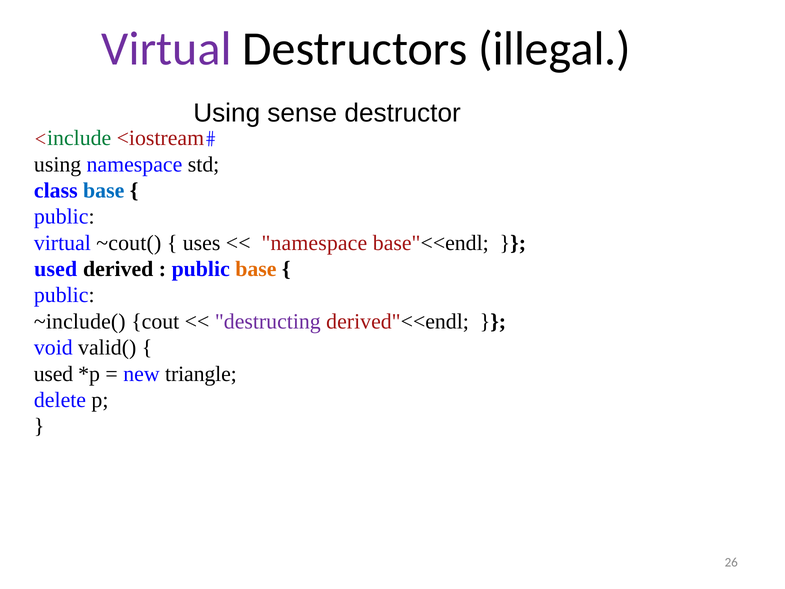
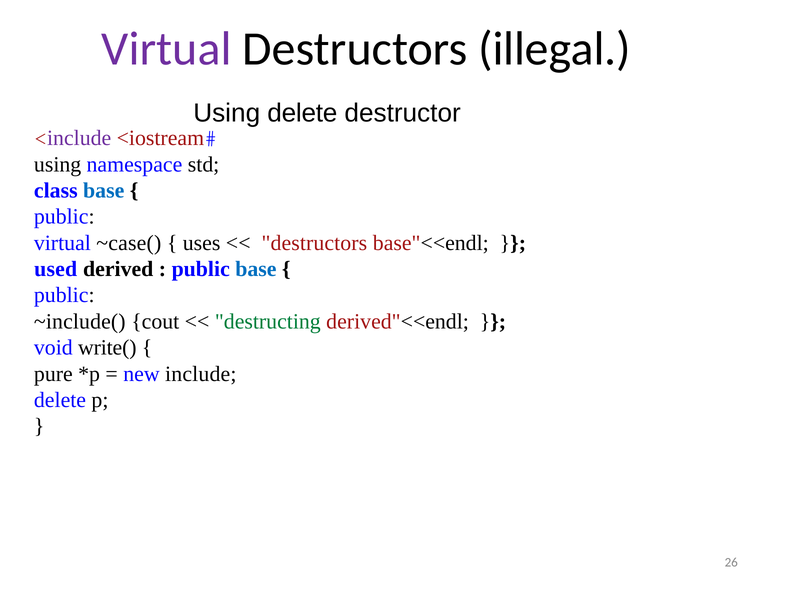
Using sense: sense -> delete
include at (79, 138) colour: green -> purple
~cout(: ~cout( -> ~case(
namespace at (314, 243): namespace -> destructors
base at (256, 269) colour: orange -> blue
destructing colour: purple -> green
valid(: valid( -> write(
used at (53, 374): used -> pure
new triangle: triangle -> include
